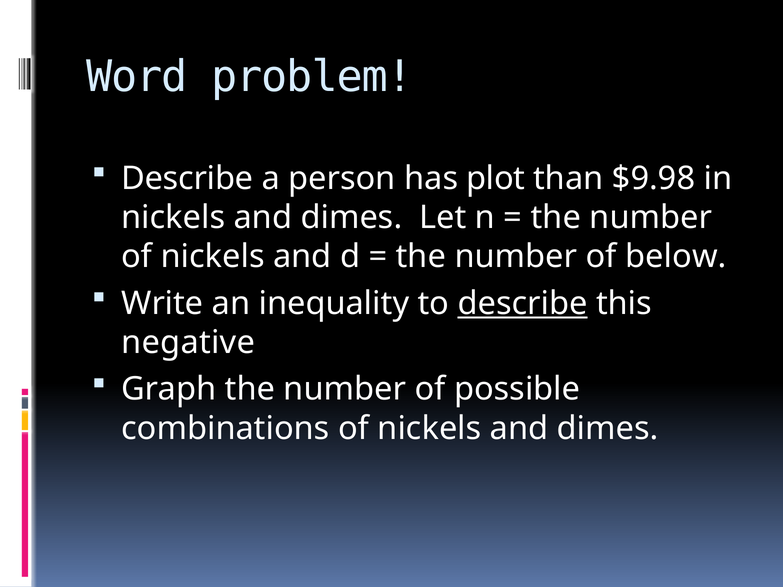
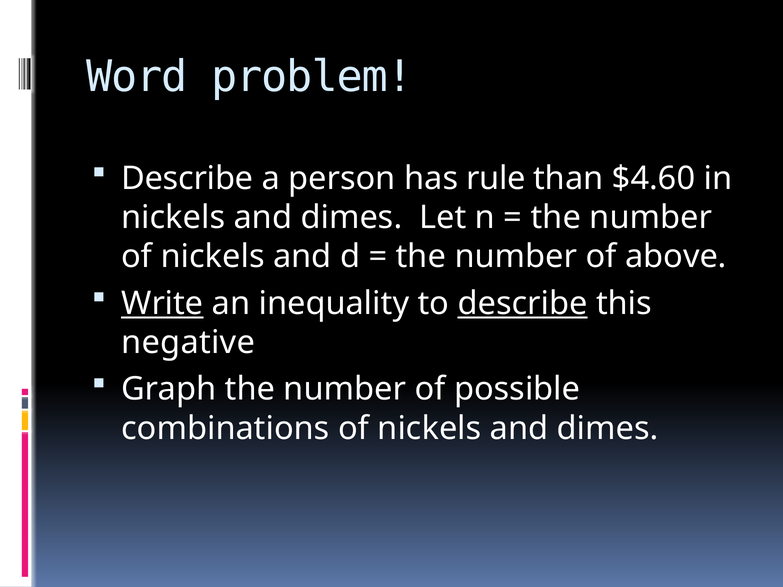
plot: plot -> rule
$9.98: $9.98 -> $4.60
below: below -> above
Write underline: none -> present
